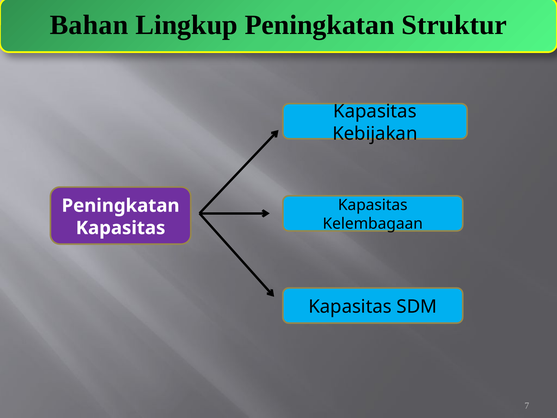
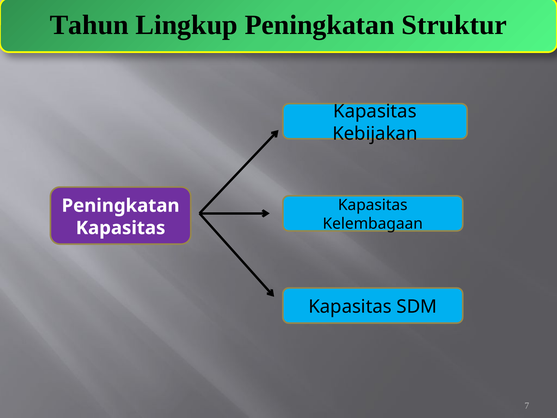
Bahan: Bahan -> Tahun
